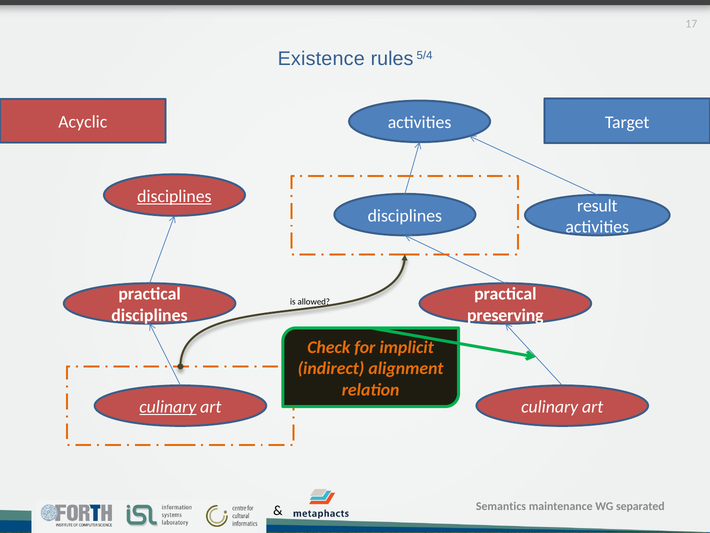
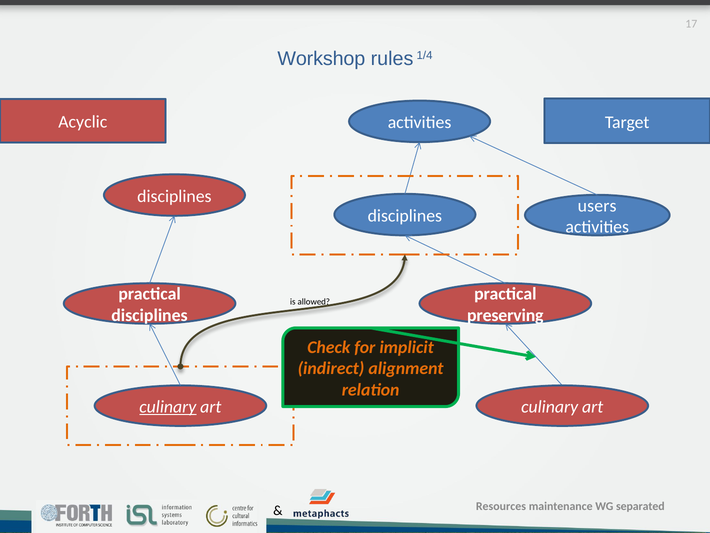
Existence: Existence -> Workshop
5/4: 5/4 -> 1/4
disciplines at (174, 196) underline: present -> none
result: result -> users
Semantics: Semantics -> Resources
